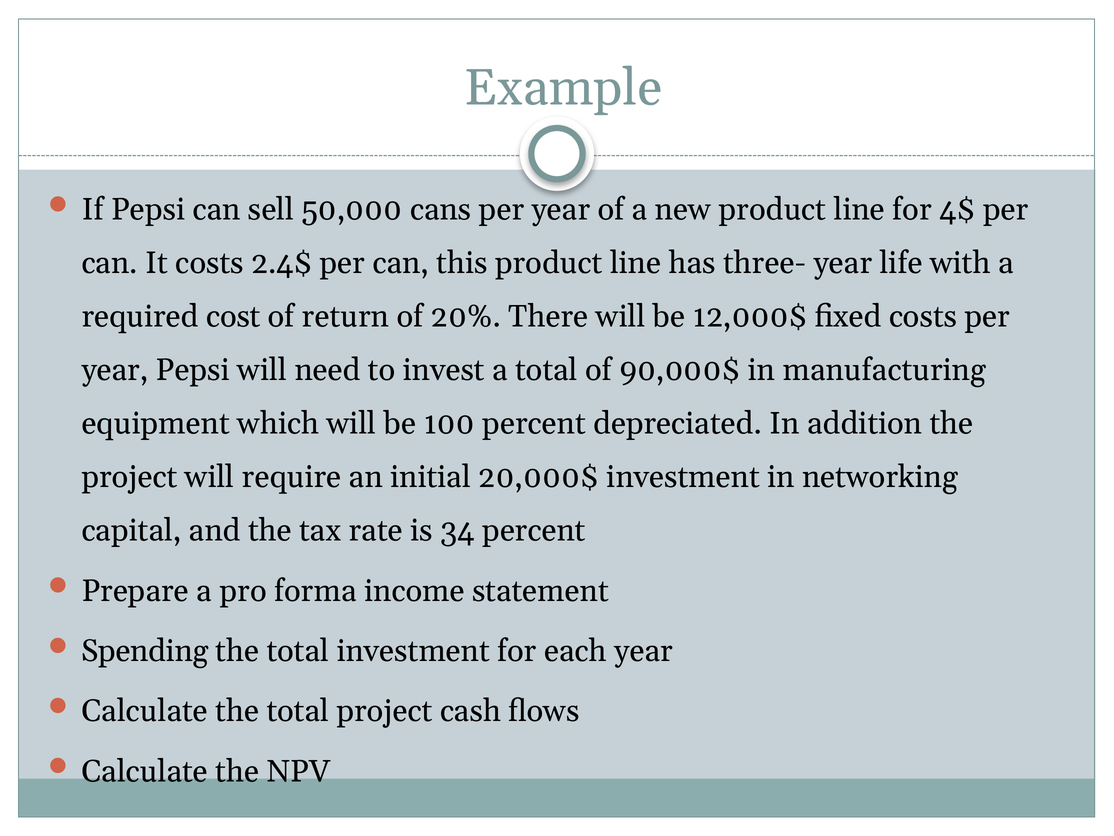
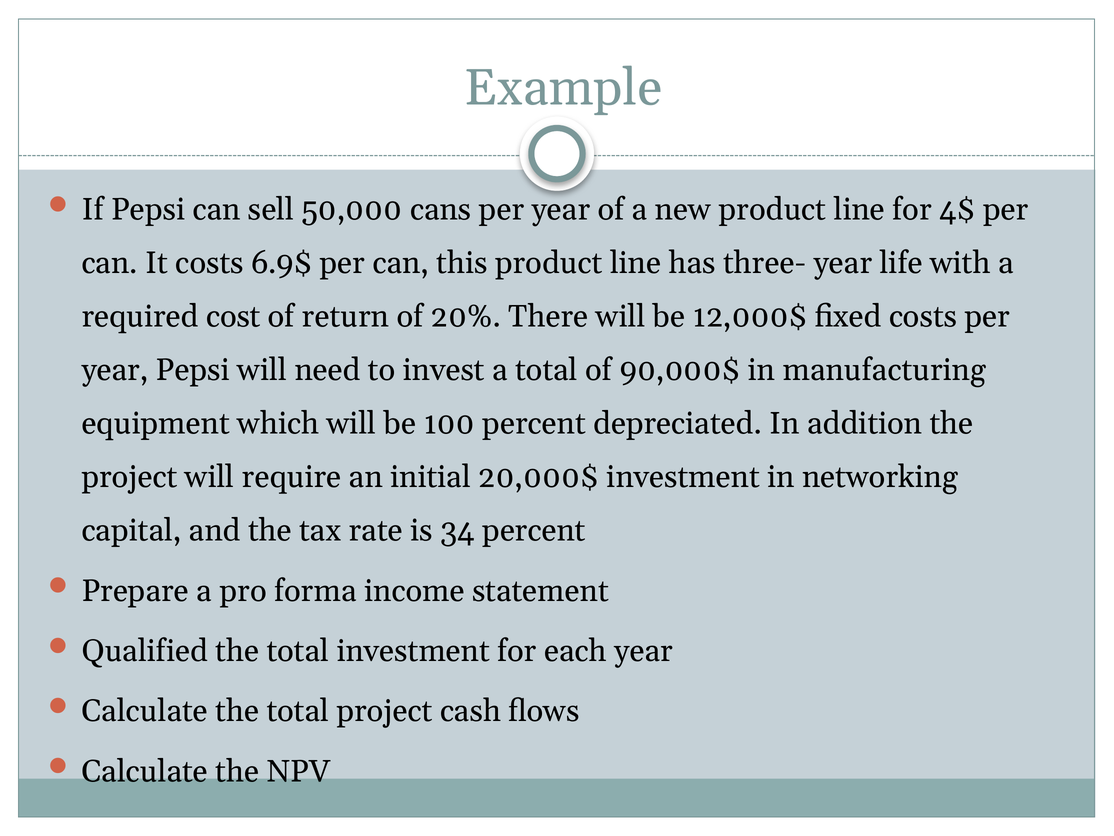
2.4$: 2.4$ -> 6.9$
Spending: Spending -> Qualified
